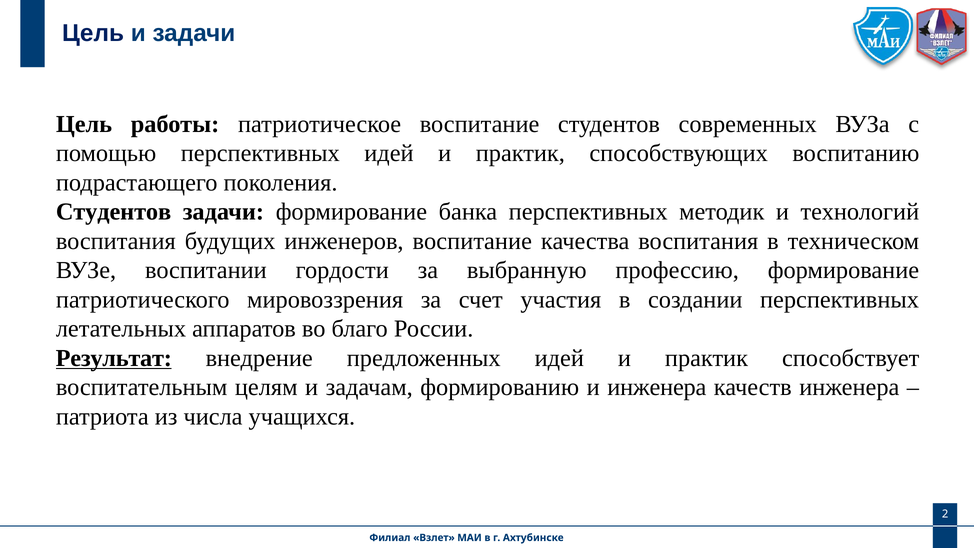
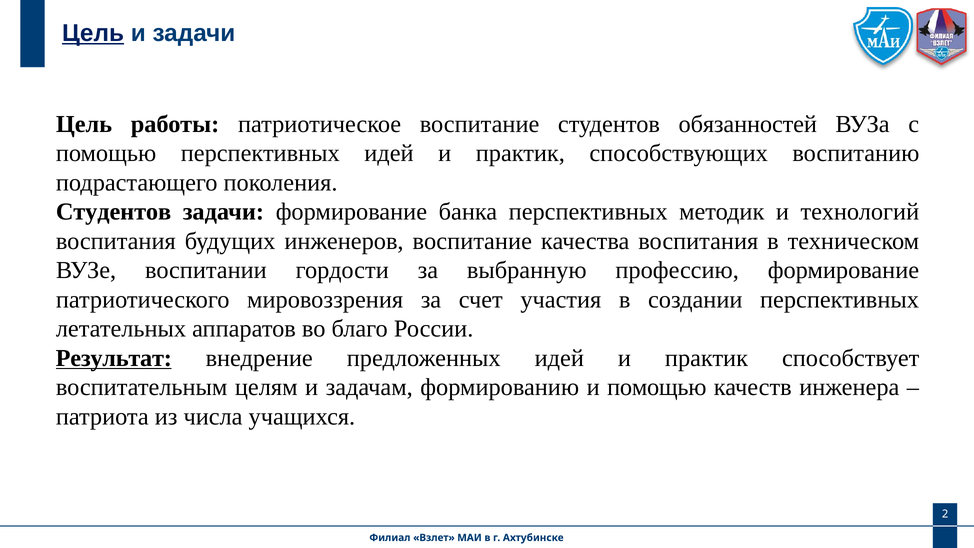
Цель at (93, 33) underline: none -> present
современных: современных -> обязанностей
и инженера: инженера -> помощью
